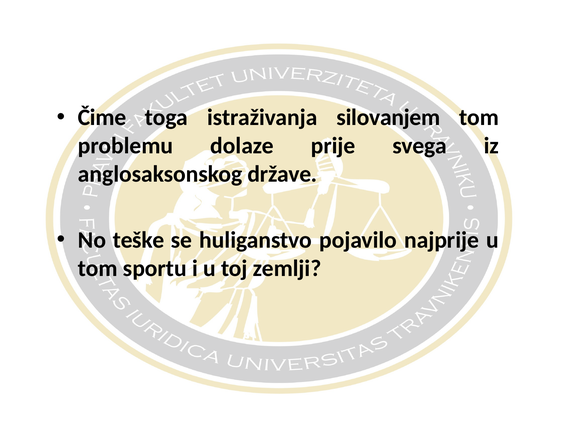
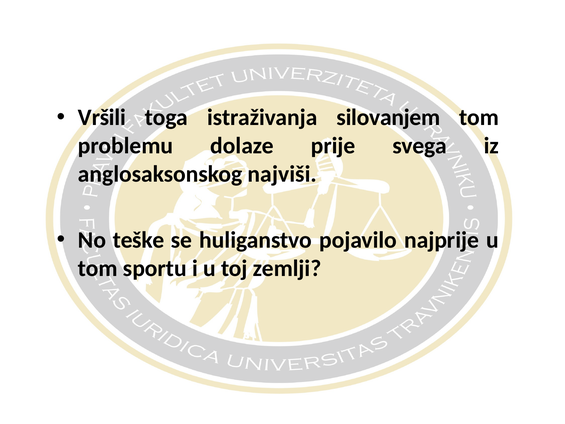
Čime: Čime -> Vršili
države: države -> najviši
